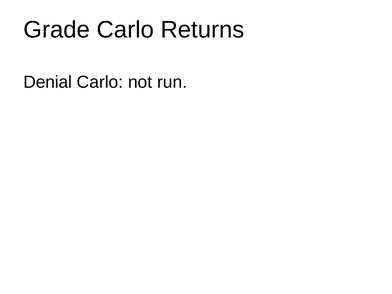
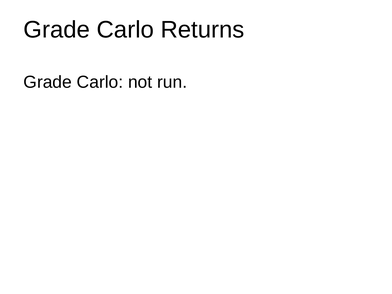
Denial at (48, 82): Denial -> Grade
